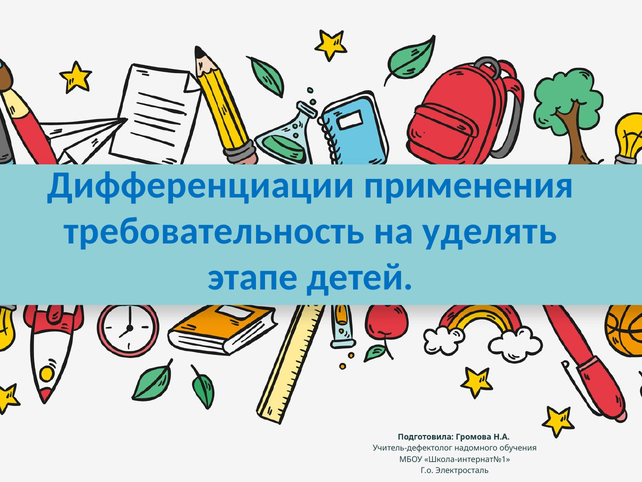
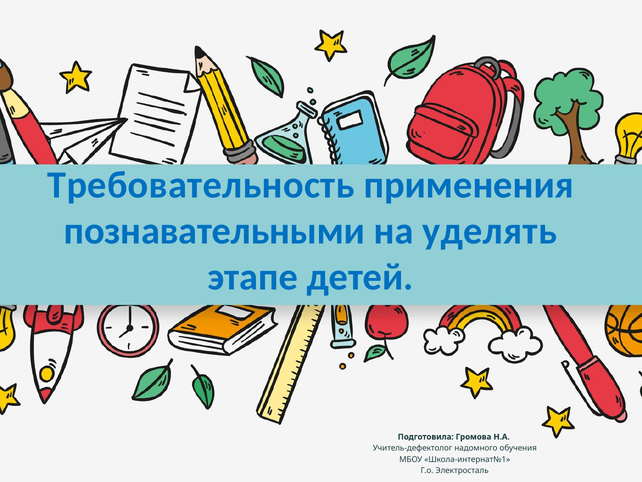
Дифференциации: Дифференциации -> Требовательность
требовательность: требовательность -> познавательными
